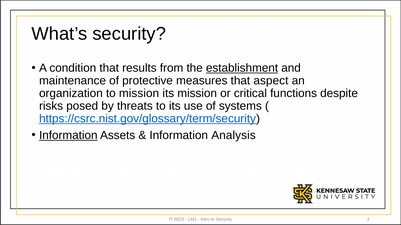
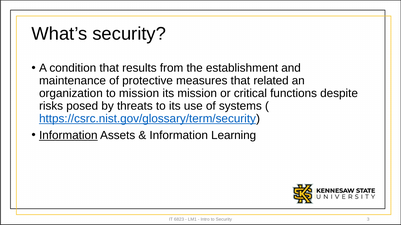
establishment underline: present -> none
aspect: aspect -> related
Analysis: Analysis -> Learning
